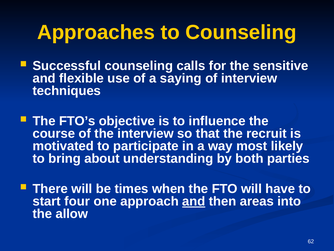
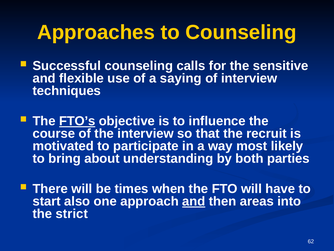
FTO’s underline: none -> present
four: four -> also
allow: allow -> strict
